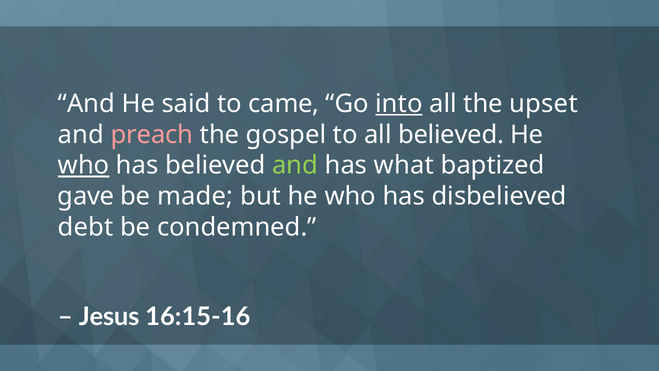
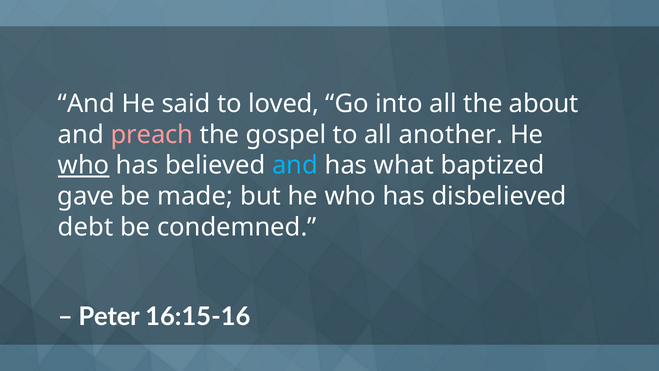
came: came -> loved
into underline: present -> none
upset: upset -> about
all believed: believed -> another
and at (295, 165) colour: light green -> light blue
Jesus: Jesus -> Peter
